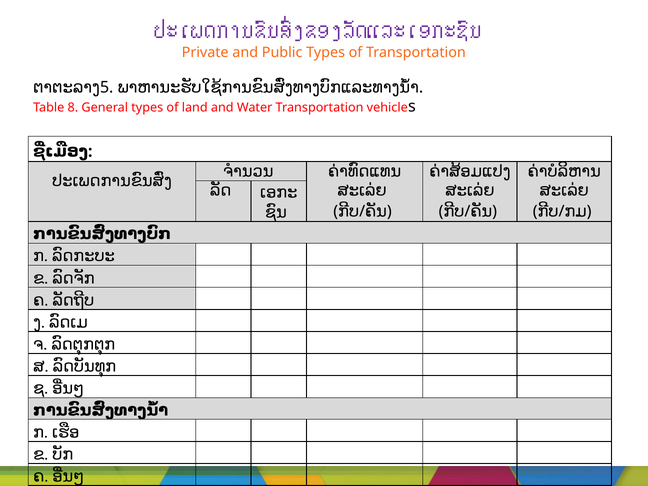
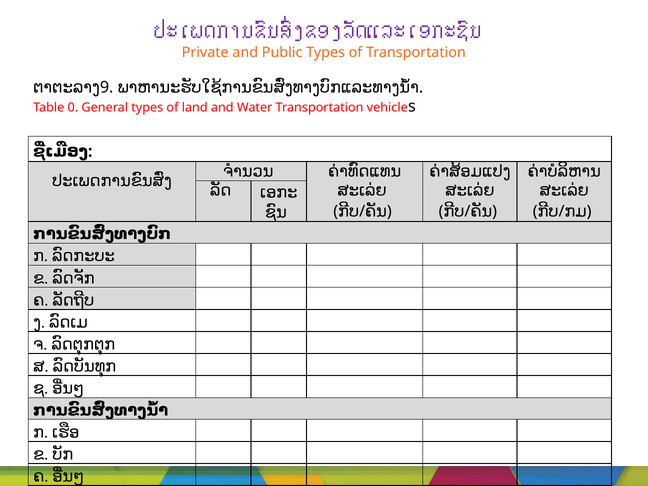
5: 5 -> 9
8: 8 -> 0
